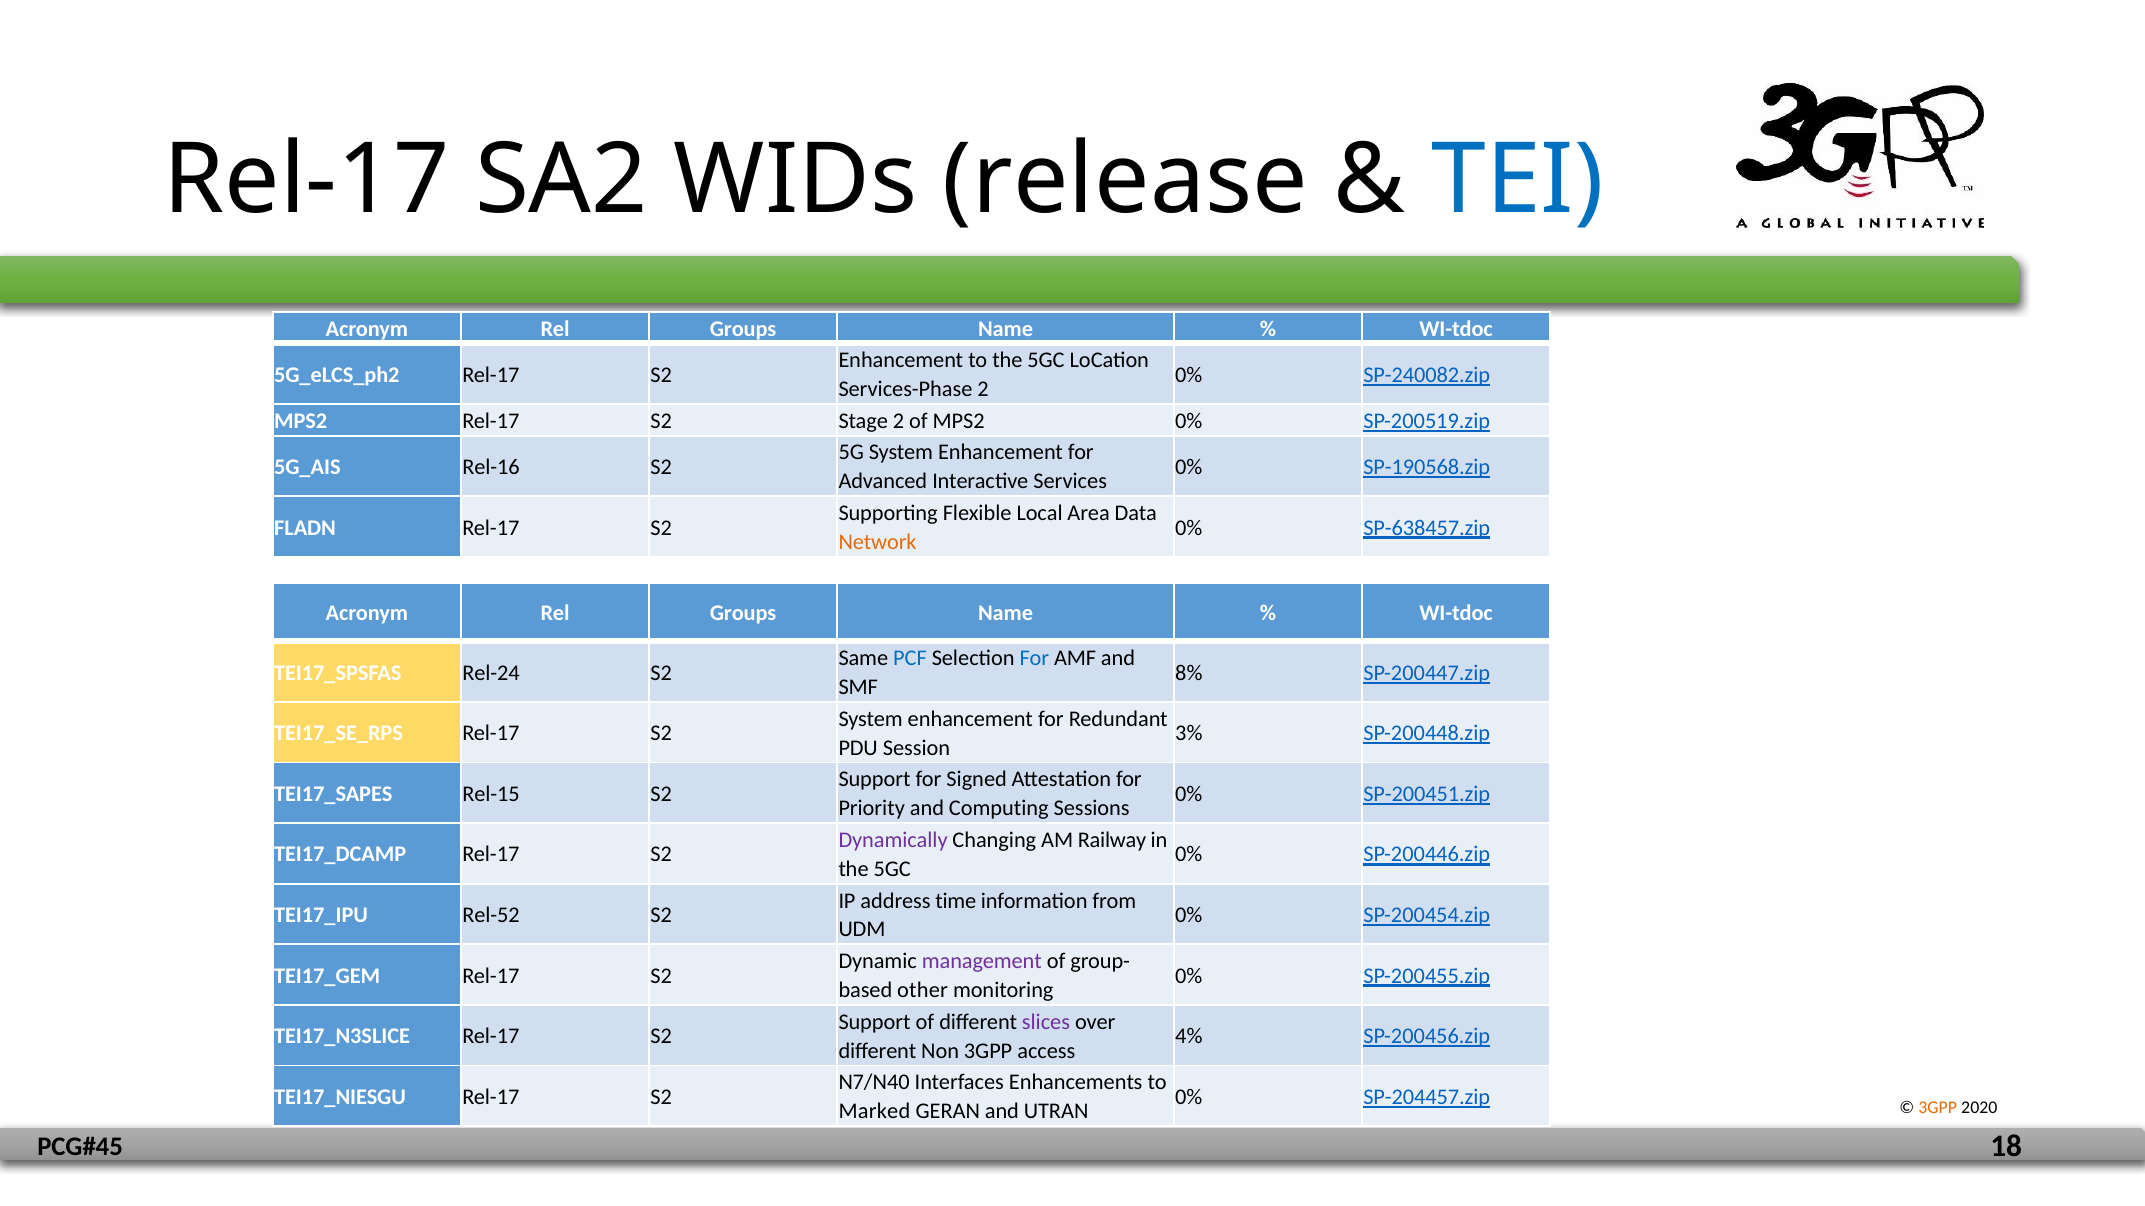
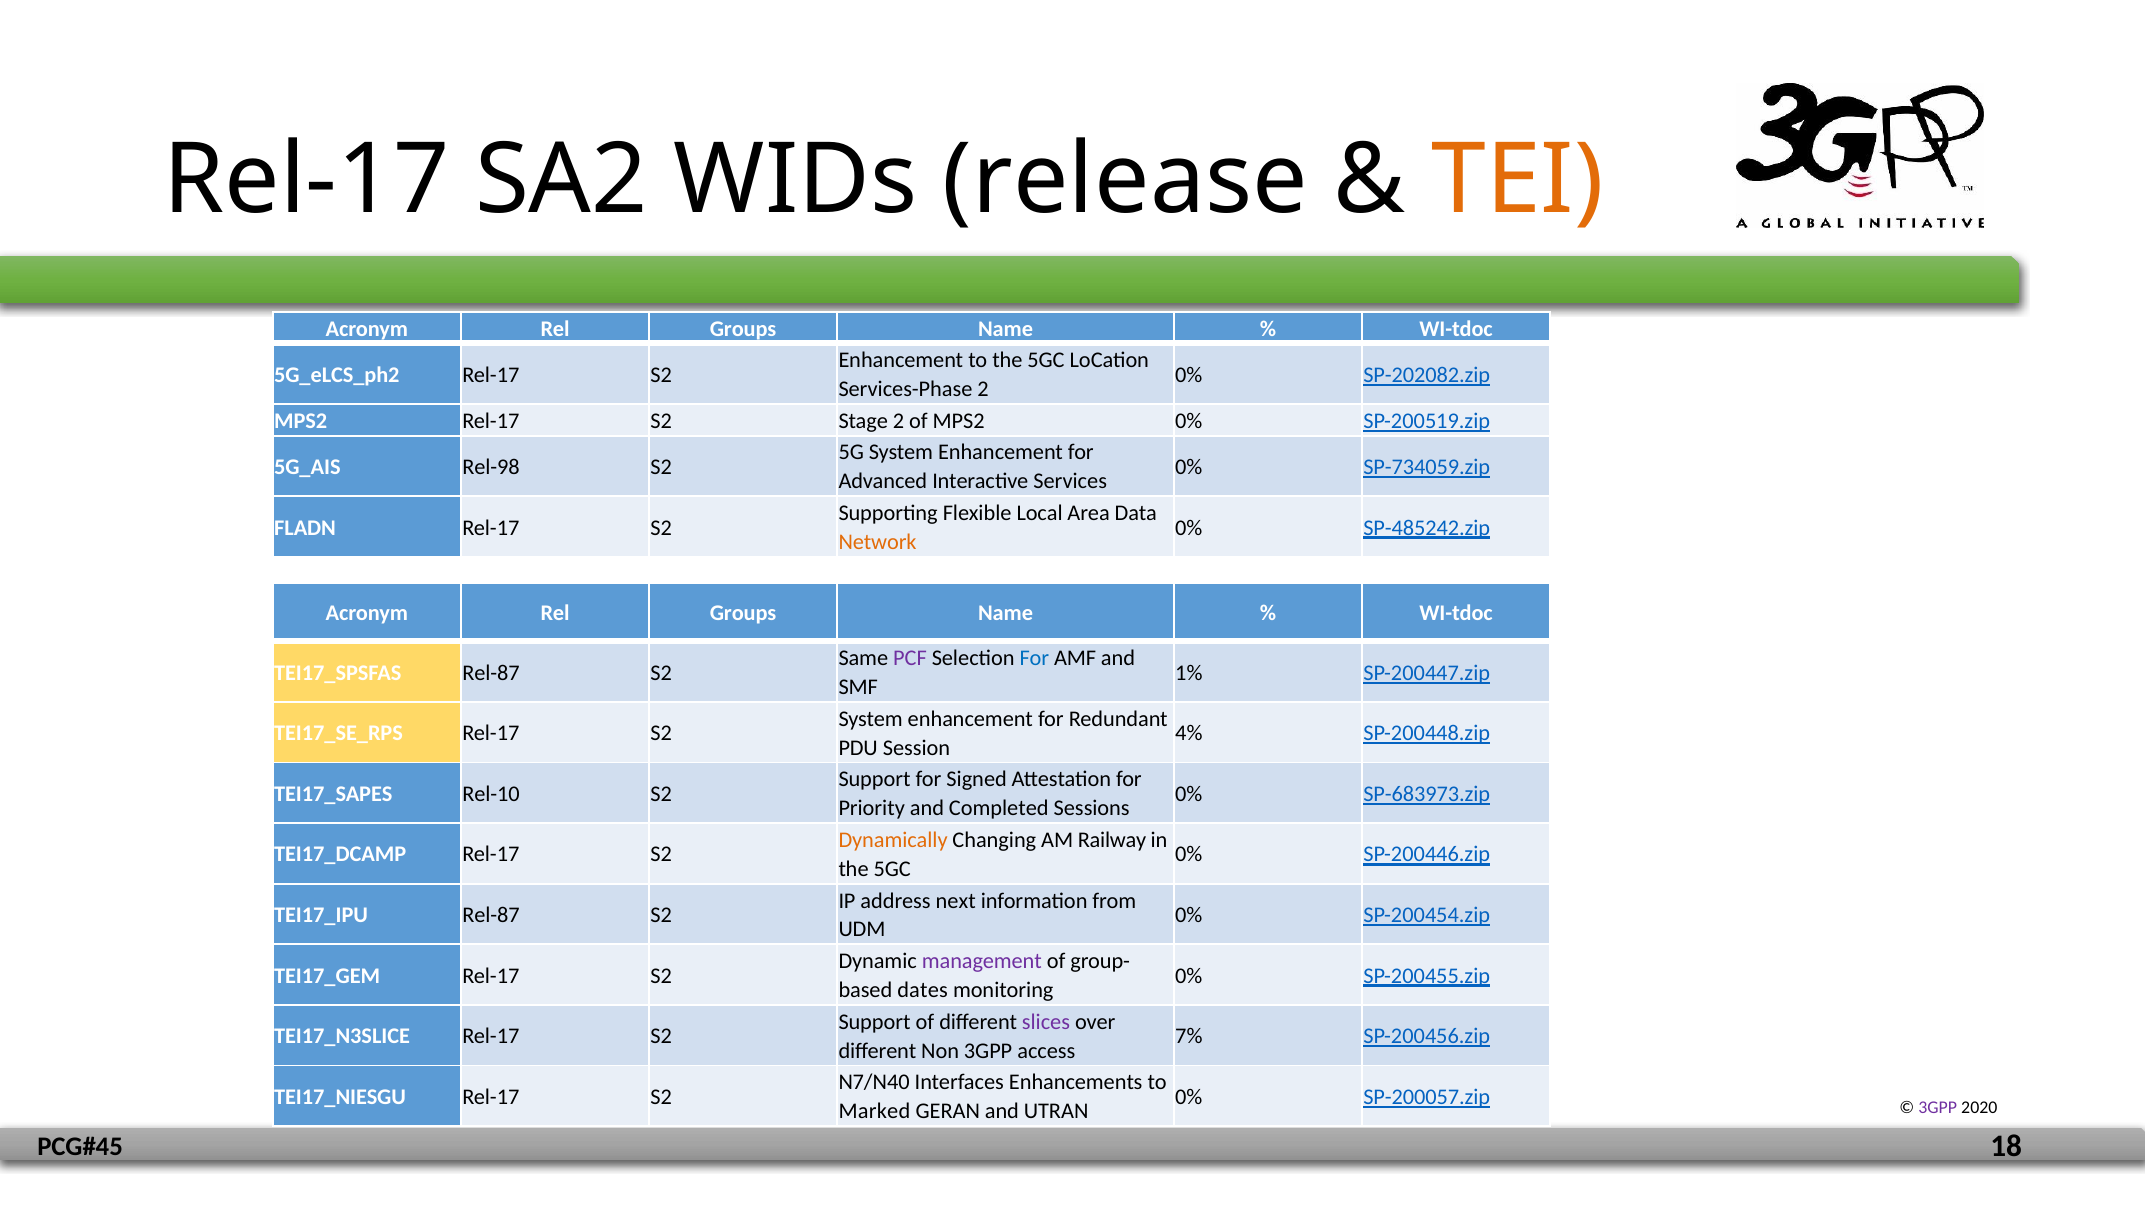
TEI colour: blue -> orange
SP-240082.zip: SP-240082.zip -> SP-202082.zip
Rel-16: Rel-16 -> Rel-98
SP-190568.zip: SP-190568.zip -> SP-734059.zip
SP-638457.zip: SP-638457.zip -> SP-485242.zip
PCF colour: blue -> purple
Rel-24 at (491, 673): Rel-24 -> Rel-87
8%: 8% -> 1%
3%: 3% -> 4%
Rel-15: Rel-15 -> Rel-10
SP-200451.zip: SP-200451.zip -> SP-683973.zip
Computing: Computing -> Completed
Dynamically colour: purple -> orange
time: time -> next
Rel-52 at (491, 916): Rel-52 -> Rel-87
other: other -> dates
4%: 4% -> 7%
SP-204457.zip: SP-204457.zip -> SP-200057.zip
3GPP at (1938, 1109) colour: orange -> purple
